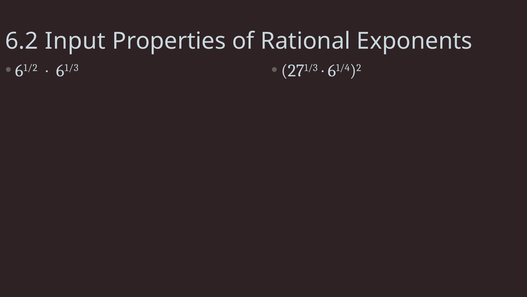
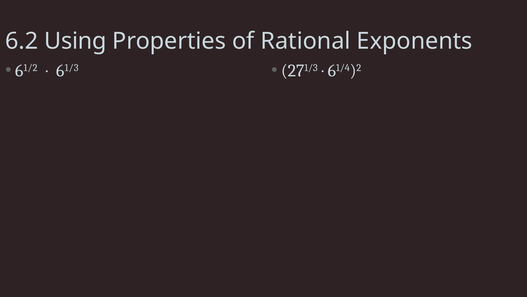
Input: Input -> Using
